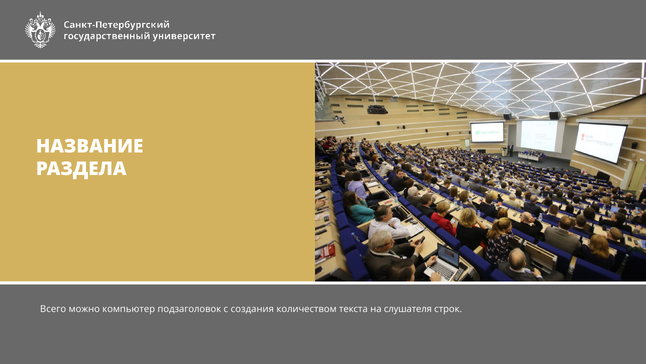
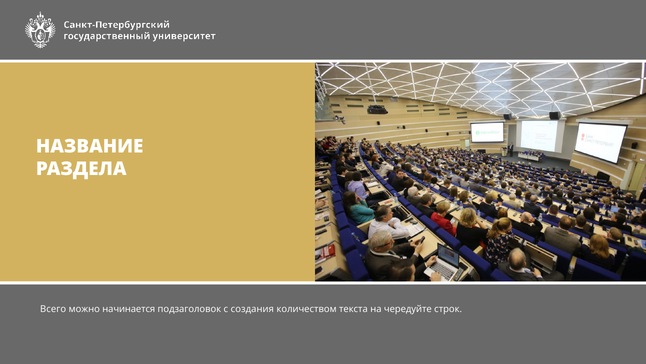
компьютер: компьютер -> начинается
слушателя: слушателя -> чередуйте
